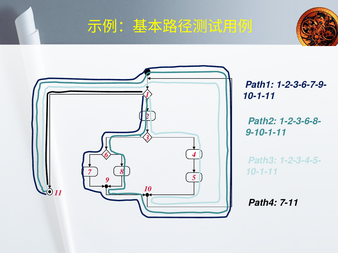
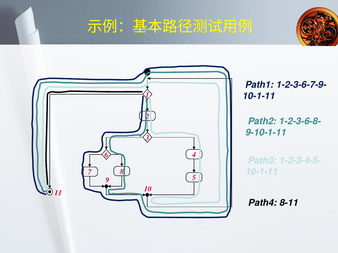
7-11: 7-11 -> 8-11
